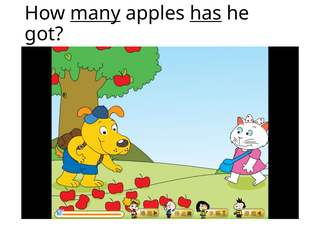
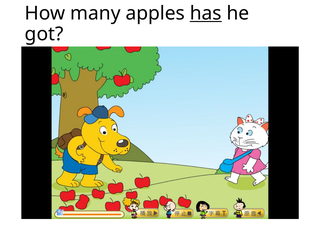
many underline: present -> none
